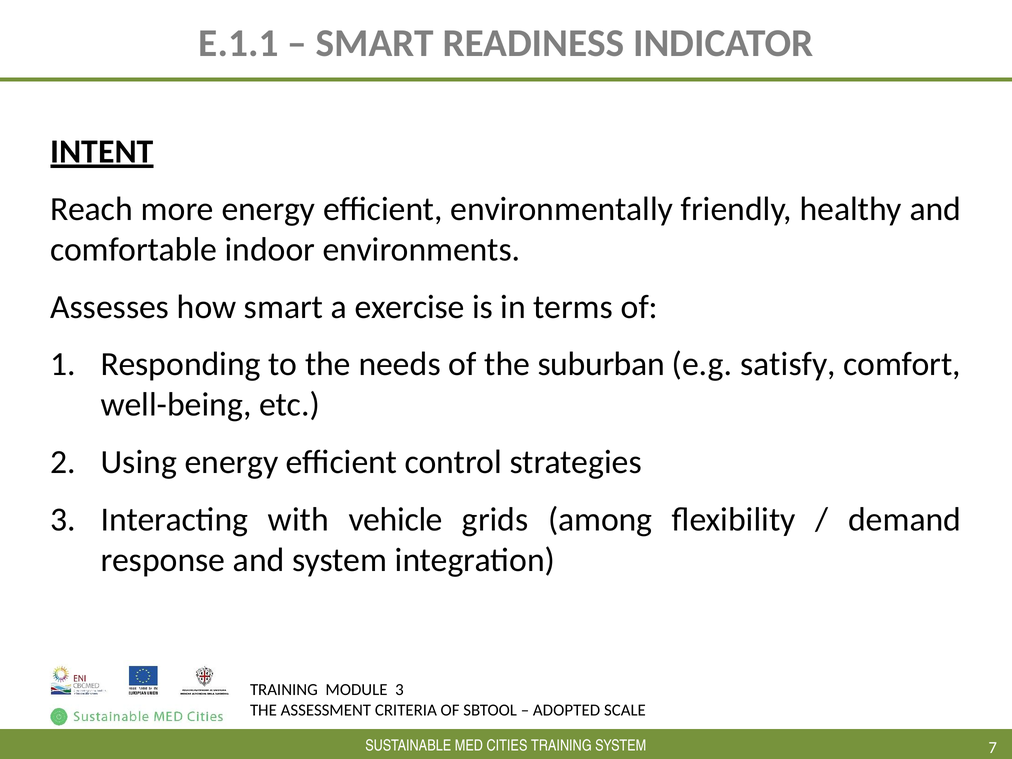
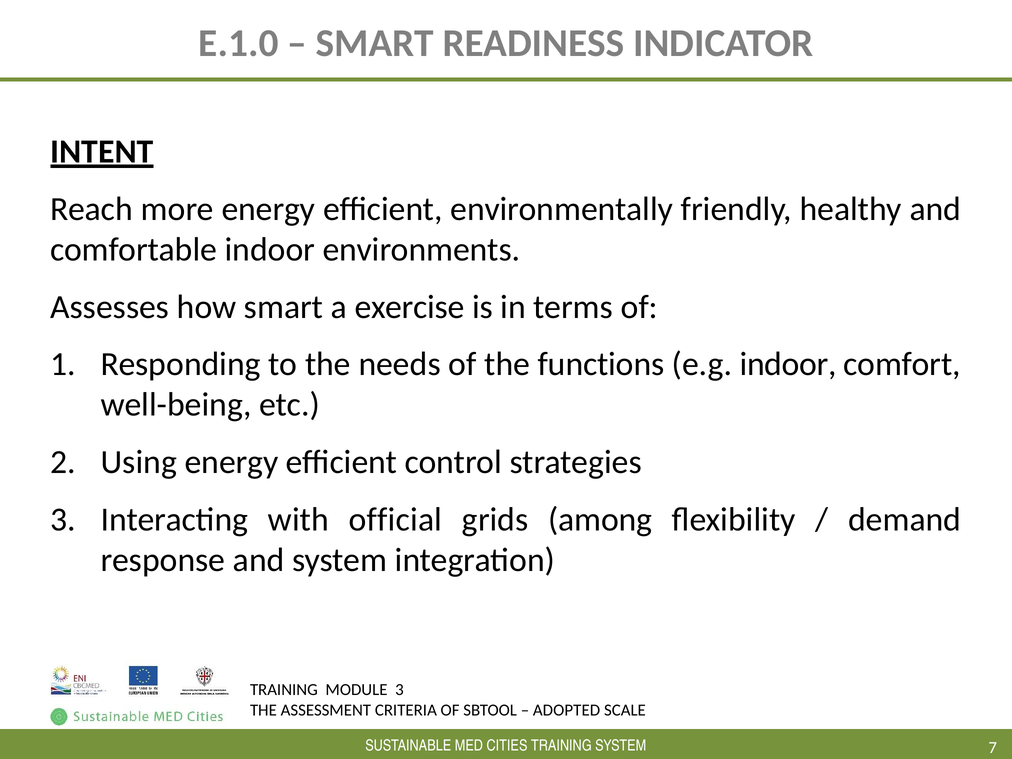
E.1.1: E.1.1 -> E.1.0
suburban: suburban -> functions
e.g satisfy: satisfy -> indoor
vehicle: vehicle -> official
